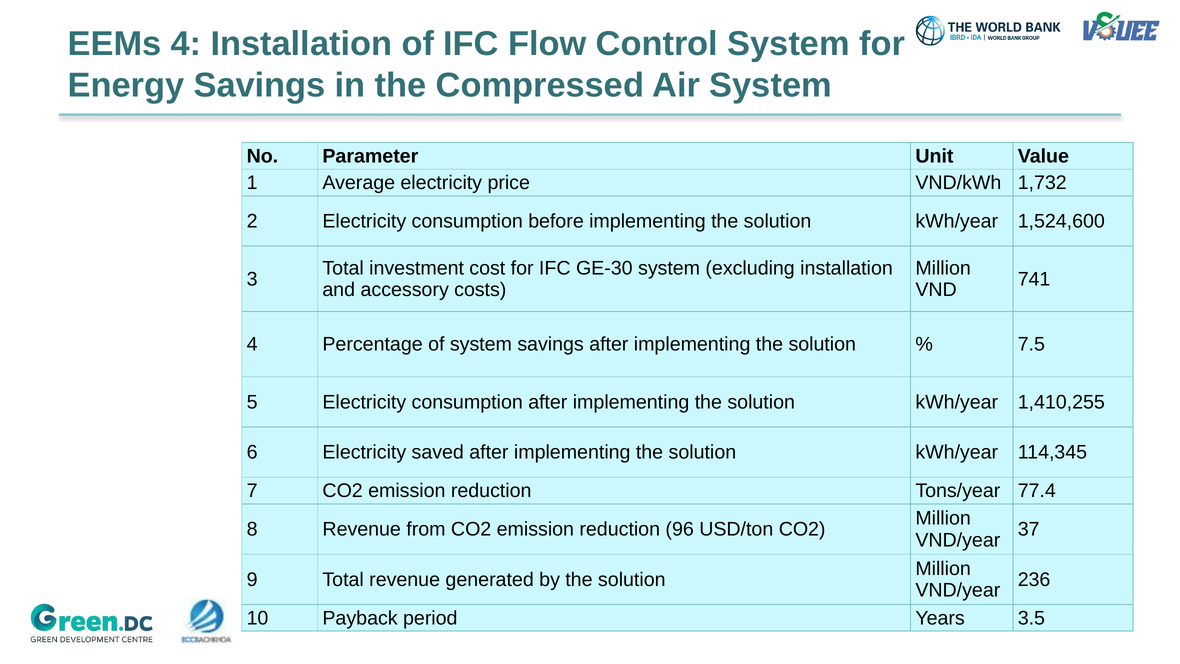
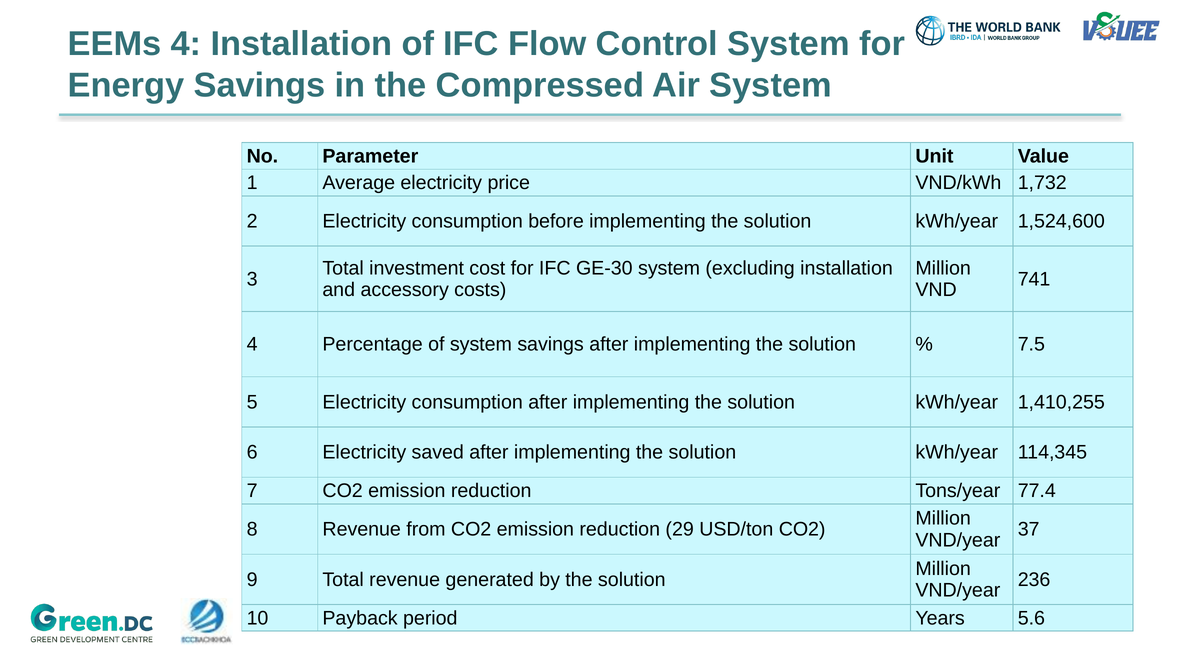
96: 96 -> 29
3.5: 3.5 -> 5.6
